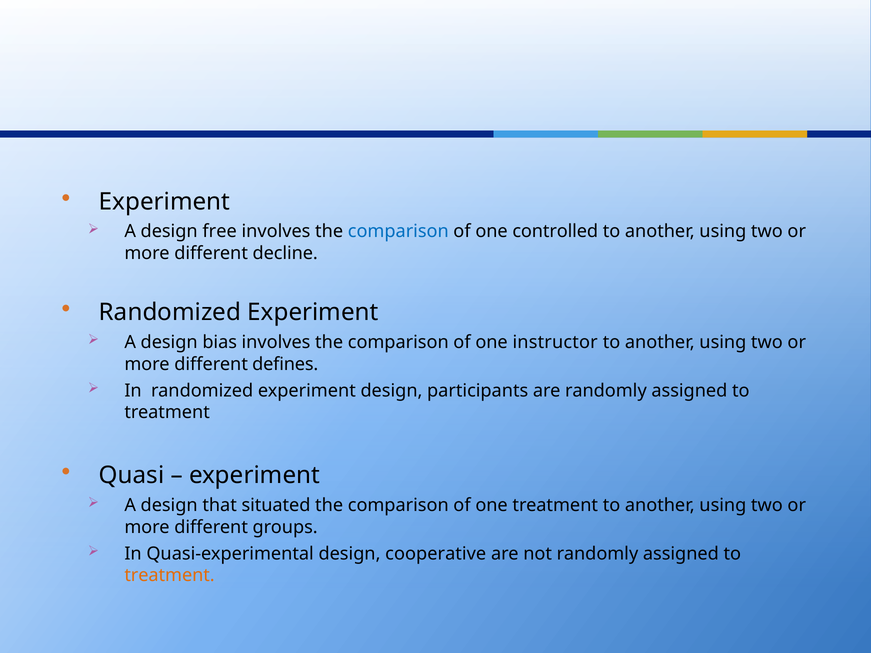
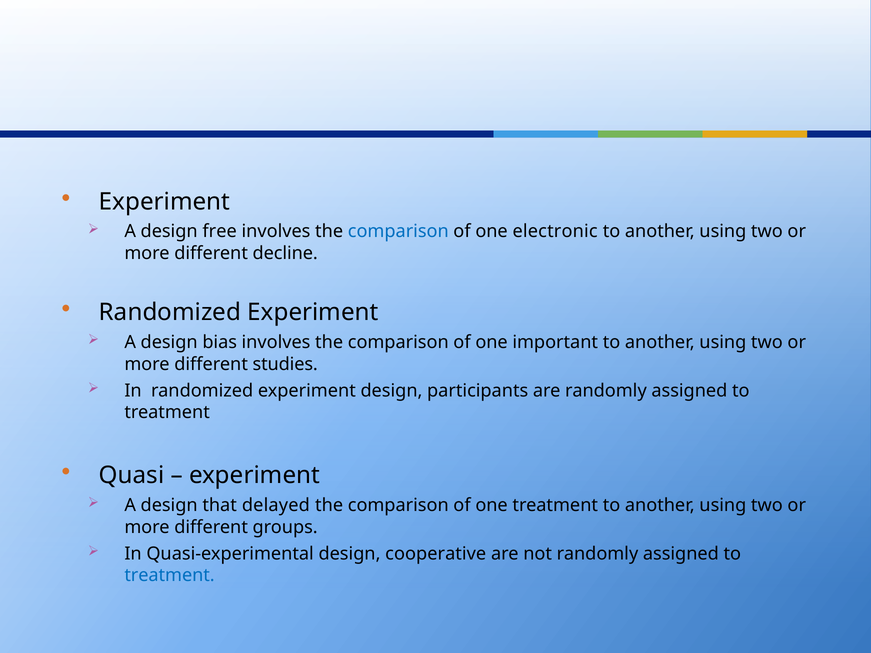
controlled: controlled -> electronic
instructor: instructor -> important
defines: defines -> studies
situated: situated -> delayed
treatment at (170, 576) colour: orange -> blue
